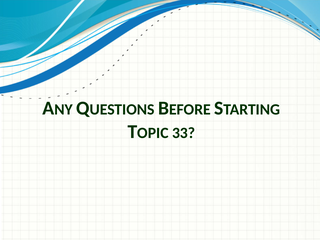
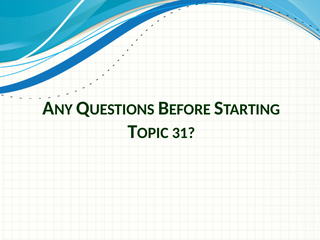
33: 33 -> 31
